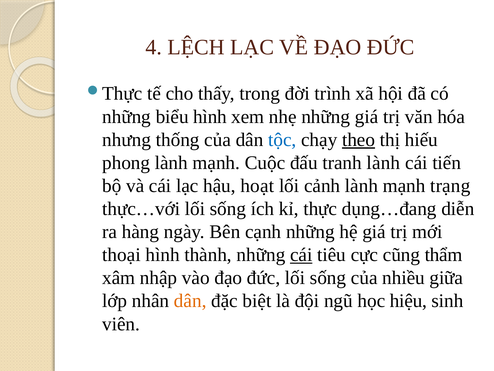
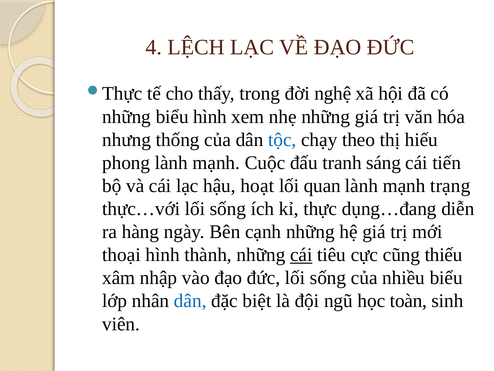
trình: trình -> nghệ
theo underline: present -> none
tranh lành: lành -> sáng
cảnh: cảnh -> quan
thẩm: thẩm -> thiếu
nhiều giữa: giữa -> biểu
dân at (190, 301) colour: orange -> blue
hiệu: hiệu -> toàn
